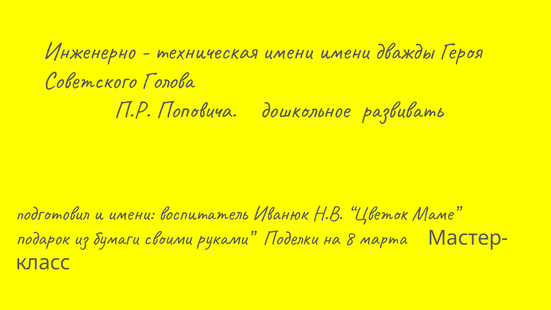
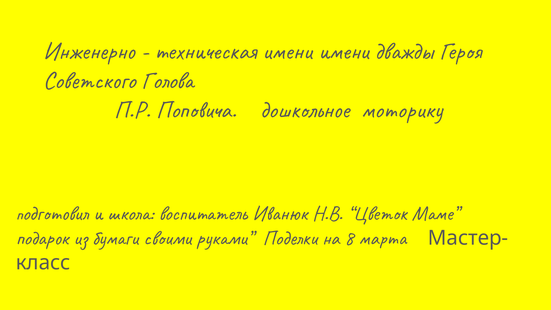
развивать: развивать -> моторику
и имени: имени -> школа
